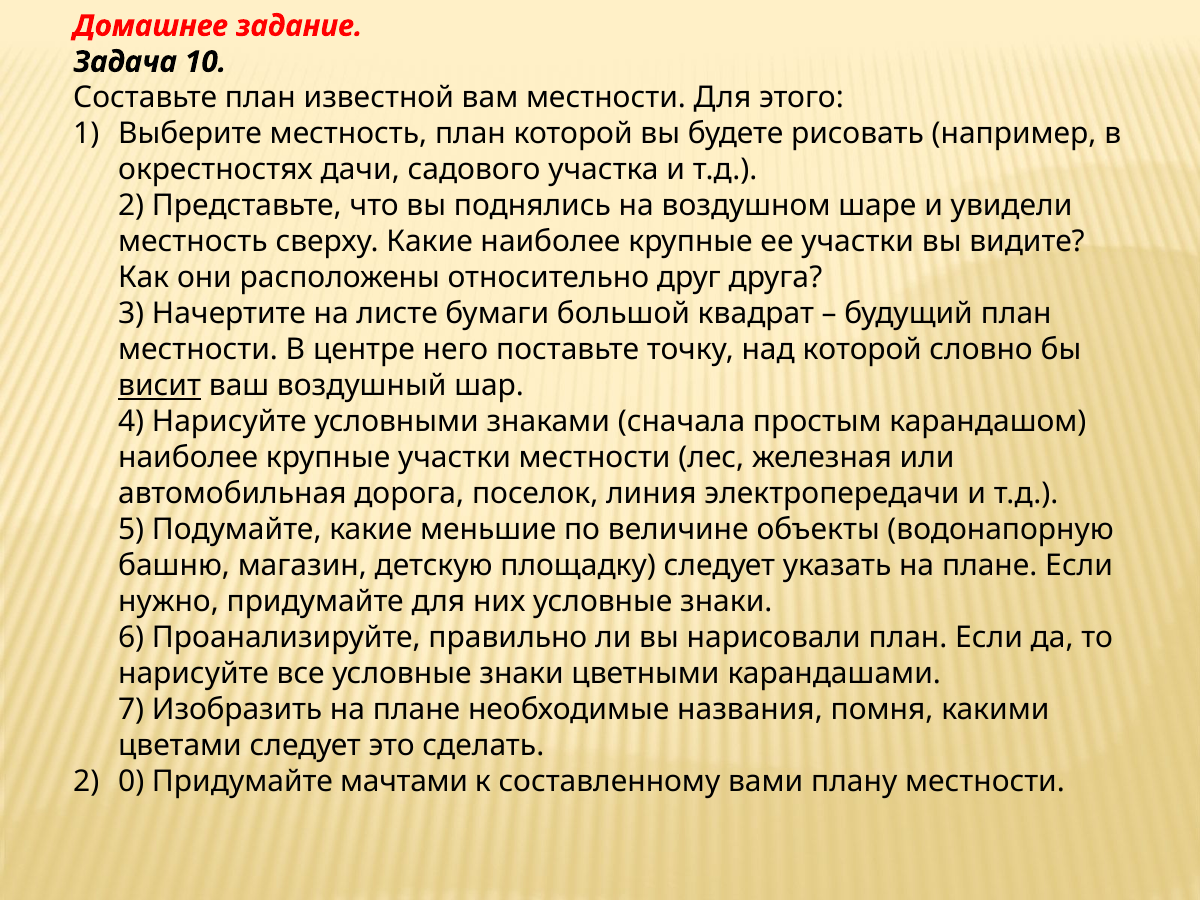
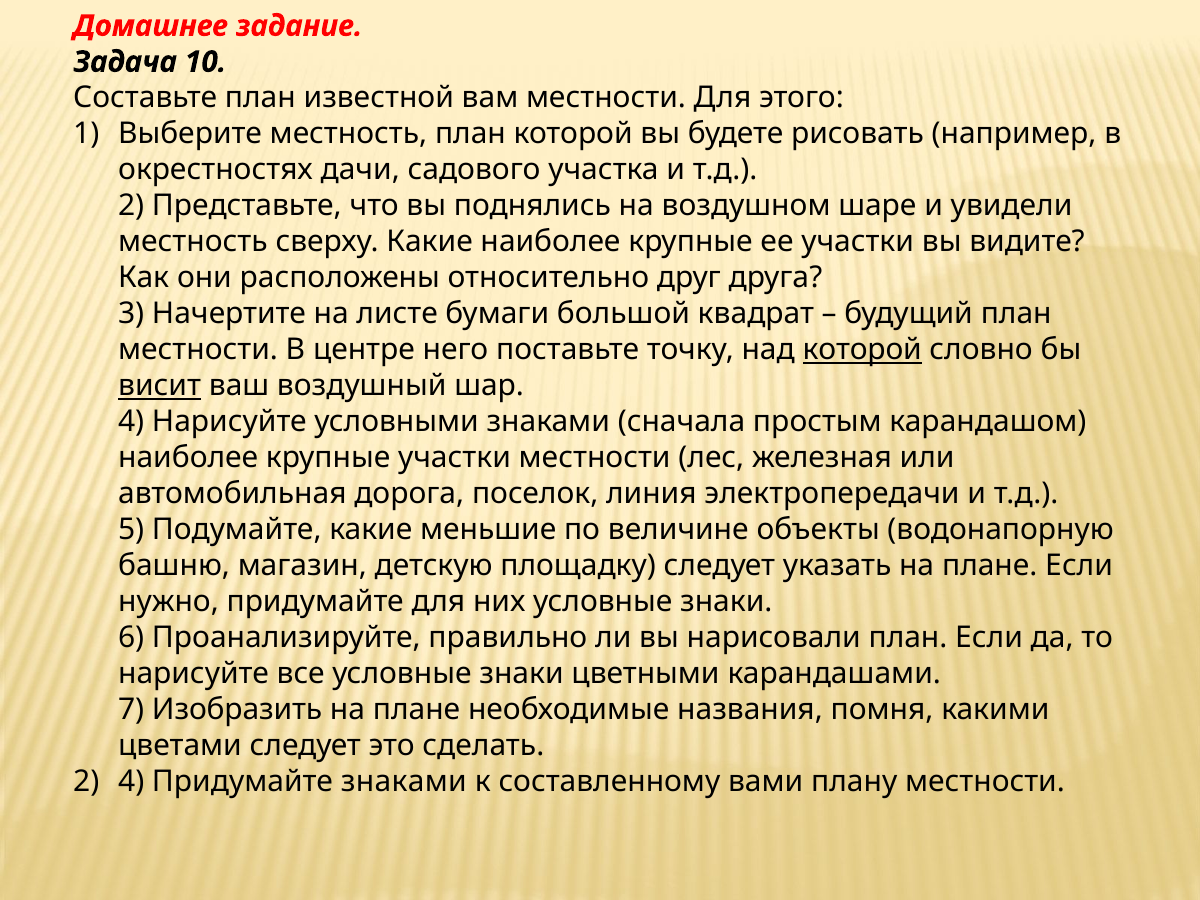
которой at (862, 350) underline: none -> present
2 0: 0 -> 4
Придумайте мачтами: мачтами -> знаками
